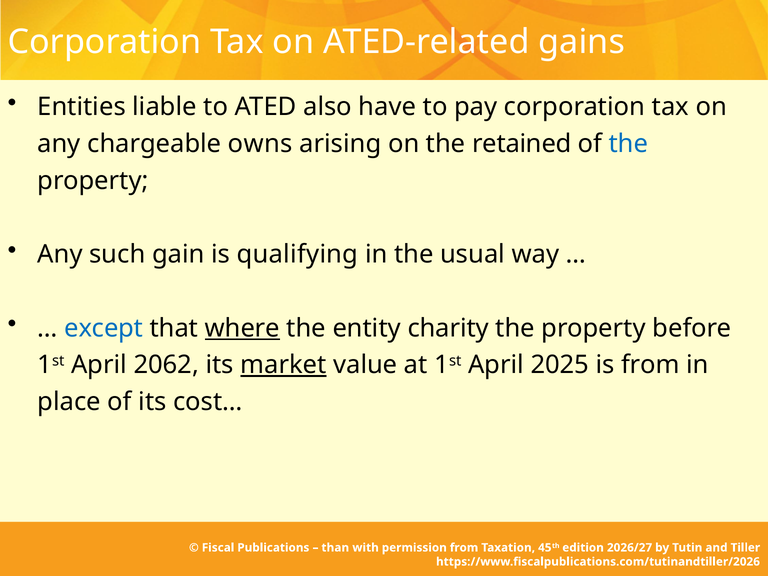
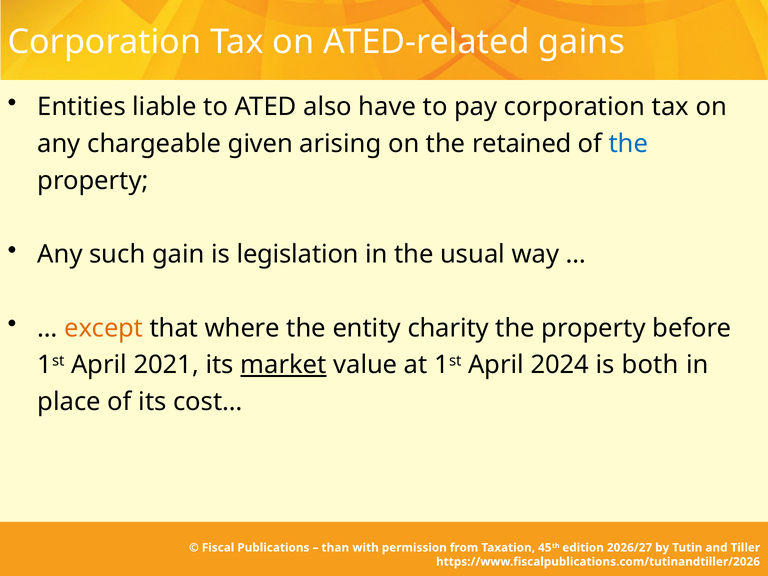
owns: owns -> given
qualifying: qualifying -> legislation
except colour: blue -> orange
where underline: present -> none
2062: 2062 -> 2021
2025: 2025 -> 2024
is from: from -> both
